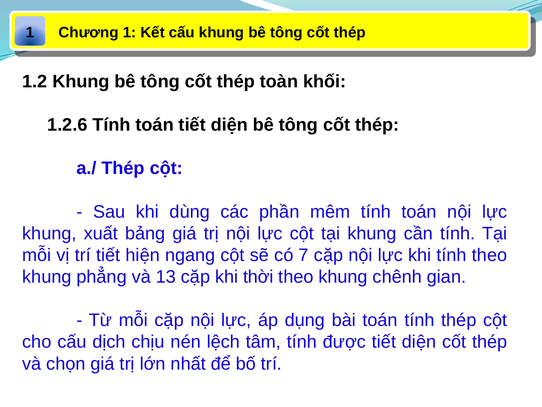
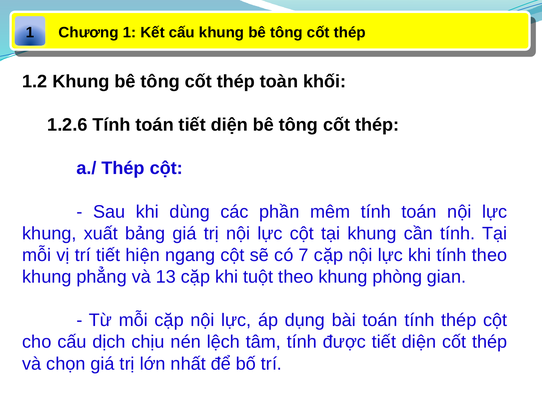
thời: thời -> tuột
chênh: chênh -> phòng
